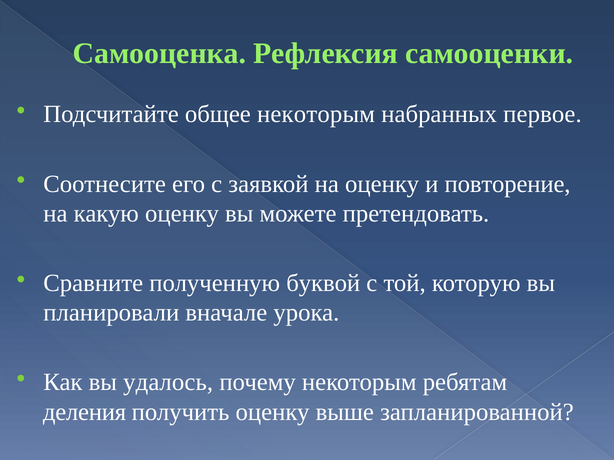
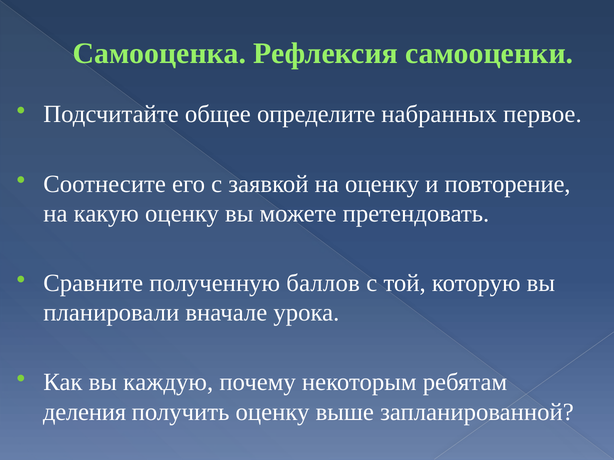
общее некоторым: некоторым -> определите
буквой: буквой -> баллов
удалось: удалось -> каждую
